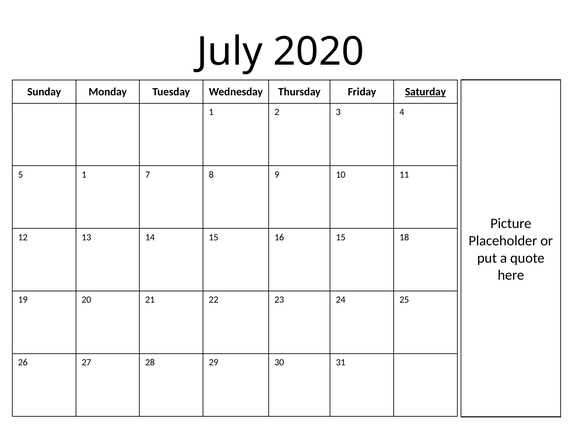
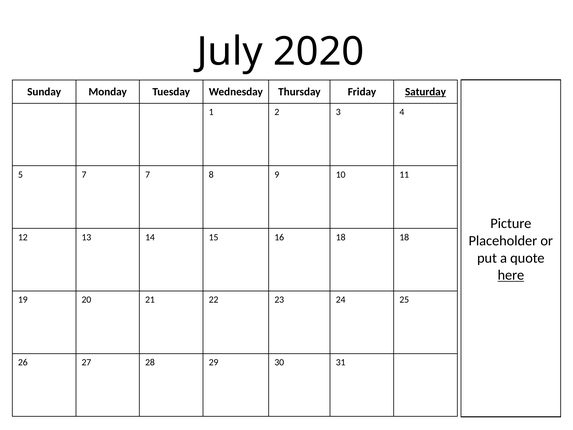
5 1: 1 -> 7
16 15: 15 -> 18
here underline: none -> present
